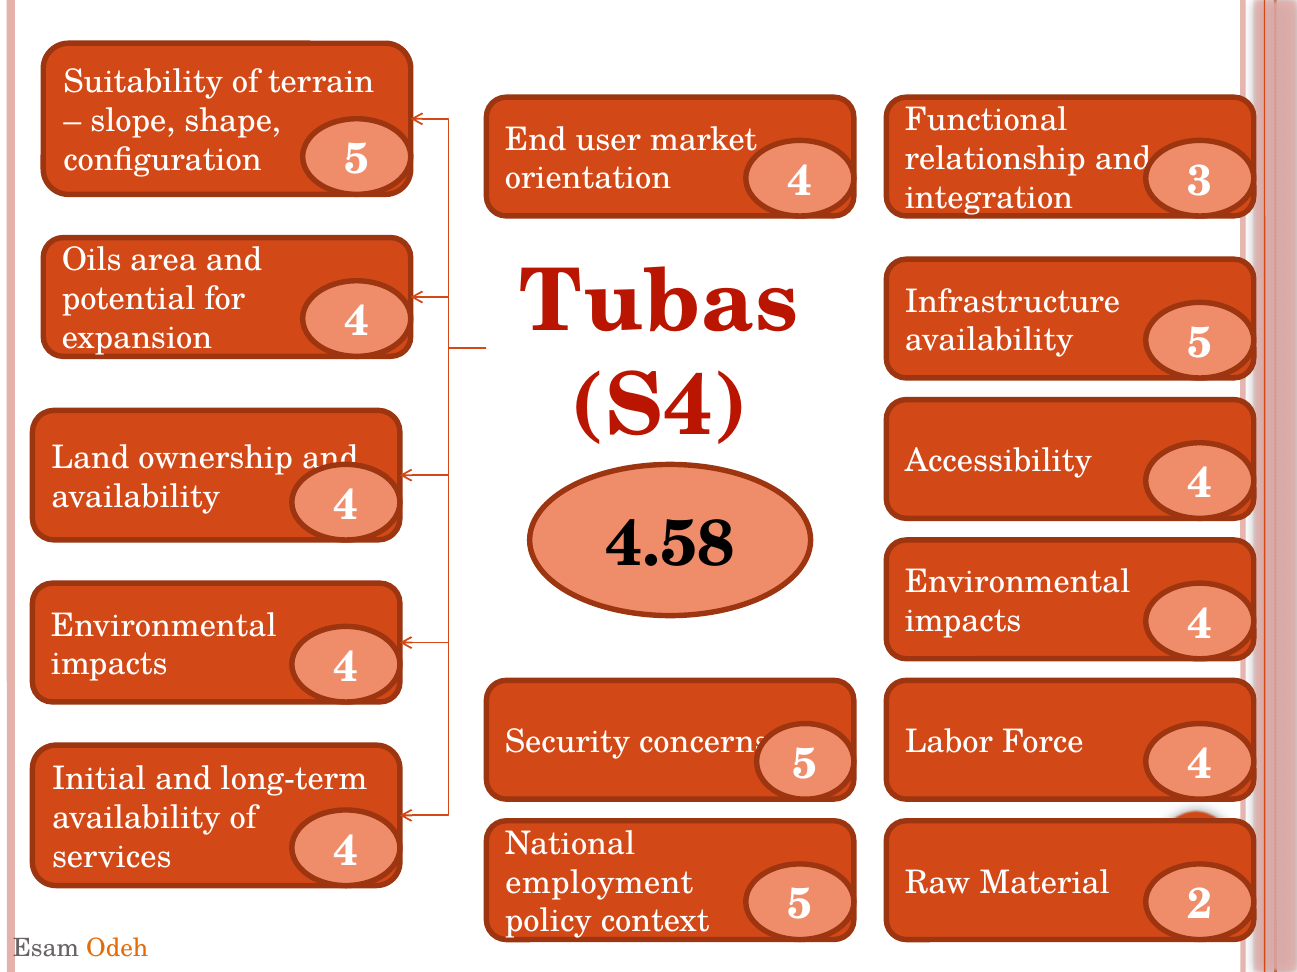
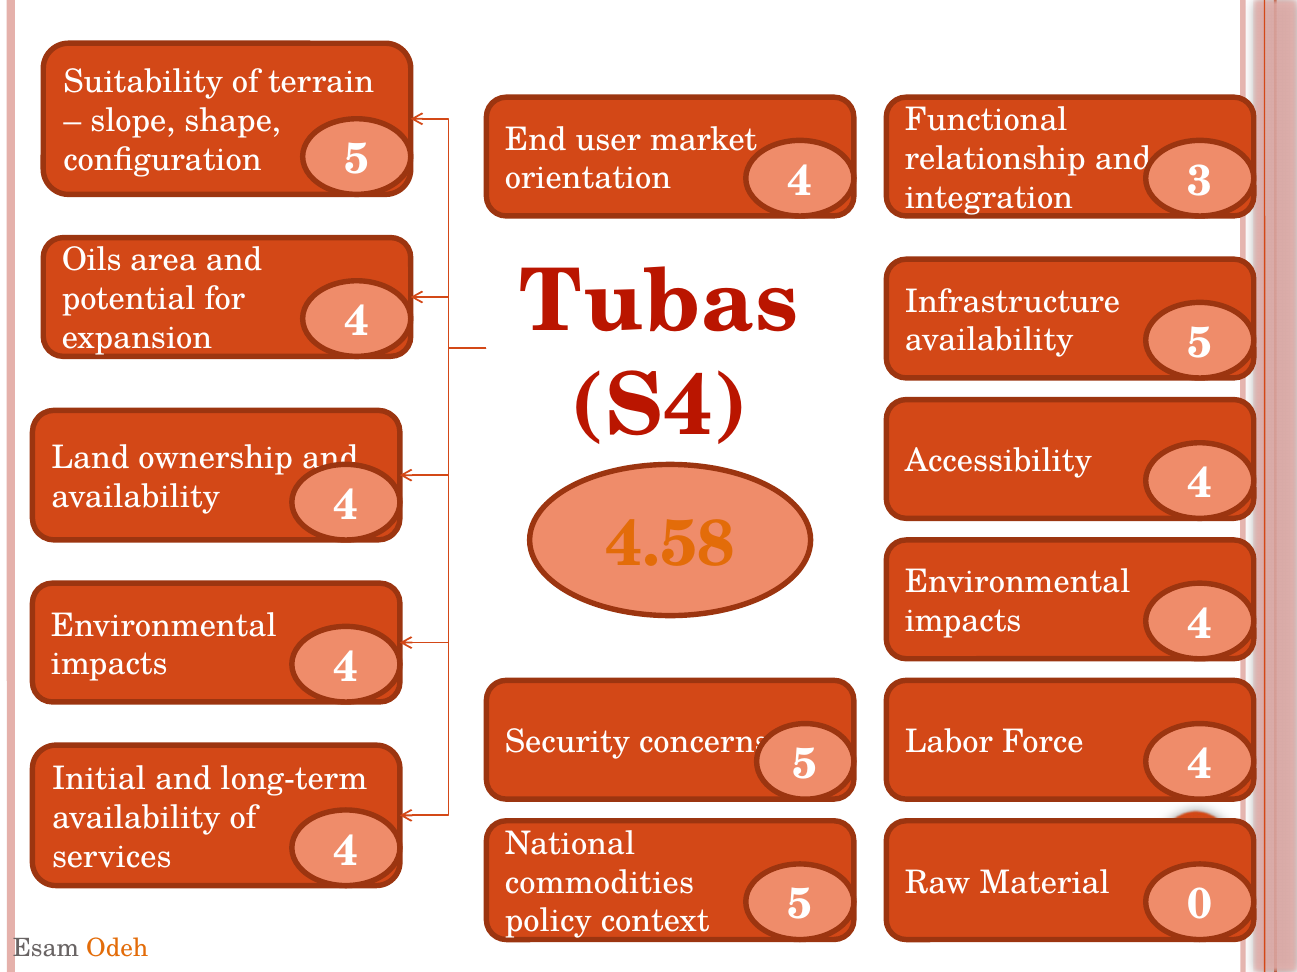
4.58 colour: black -> orange
employment: employment -> commodities
2: 2 -> 0
